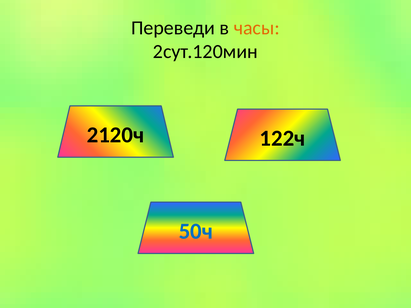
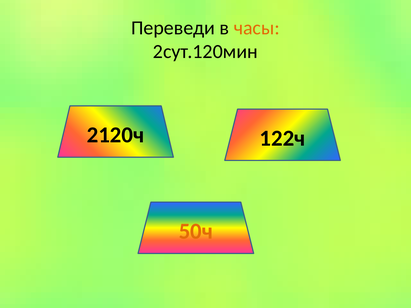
50ч colour: blue -> orange
